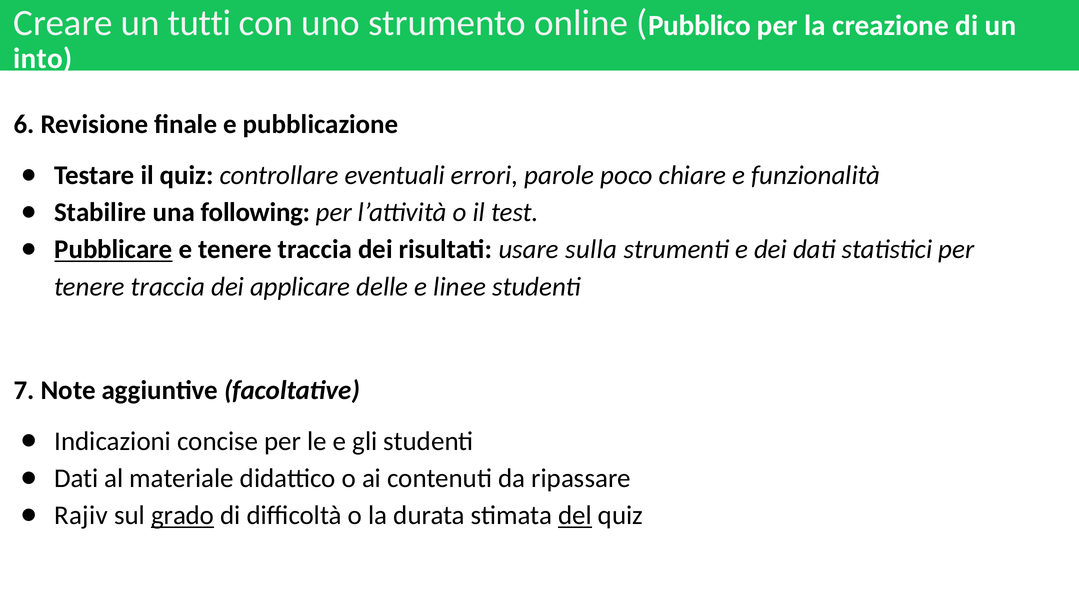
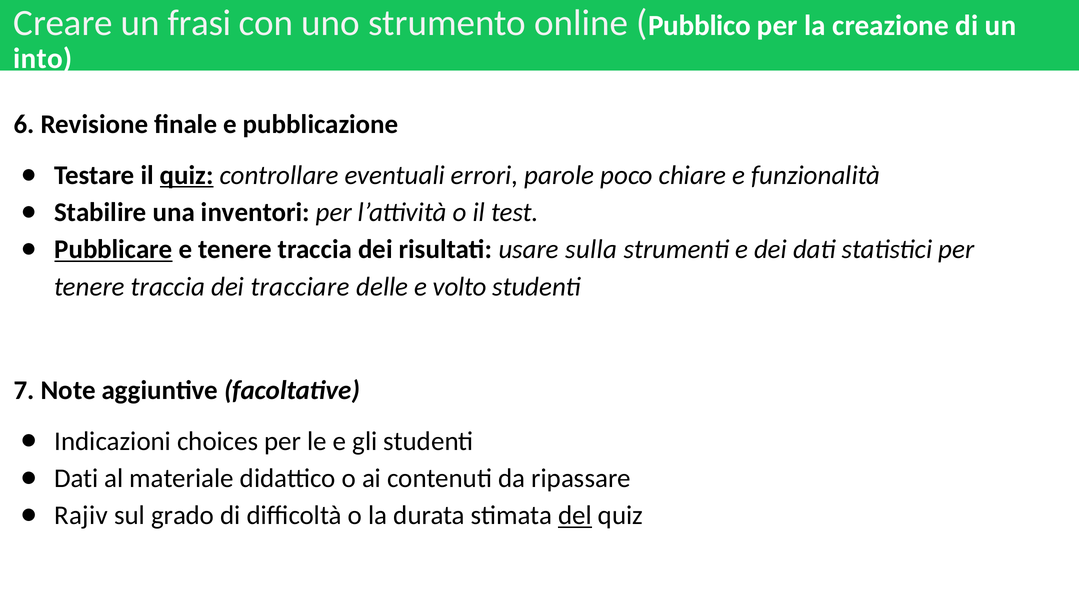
tutti: tutti -> frasi
quiz at (187, 175) underline: none -> present
following: following -> inventori
applicare: applicare -> tracciare
linee: linee -> volto
concise: concise -> choices
grado underline: present -> none
